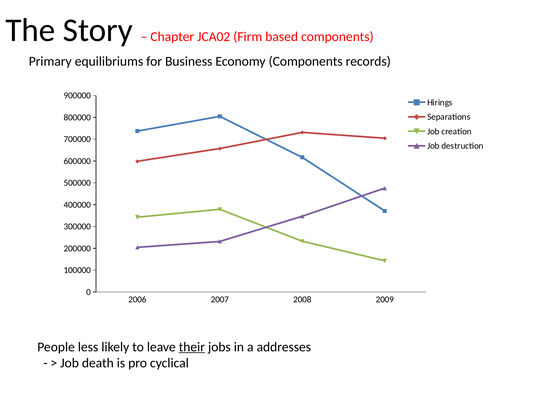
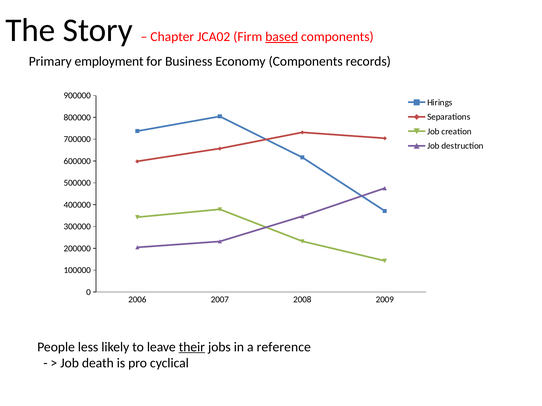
based underline: none -> present
equilibriums: equilibriums -> employment
addresses: addresses -> reference
